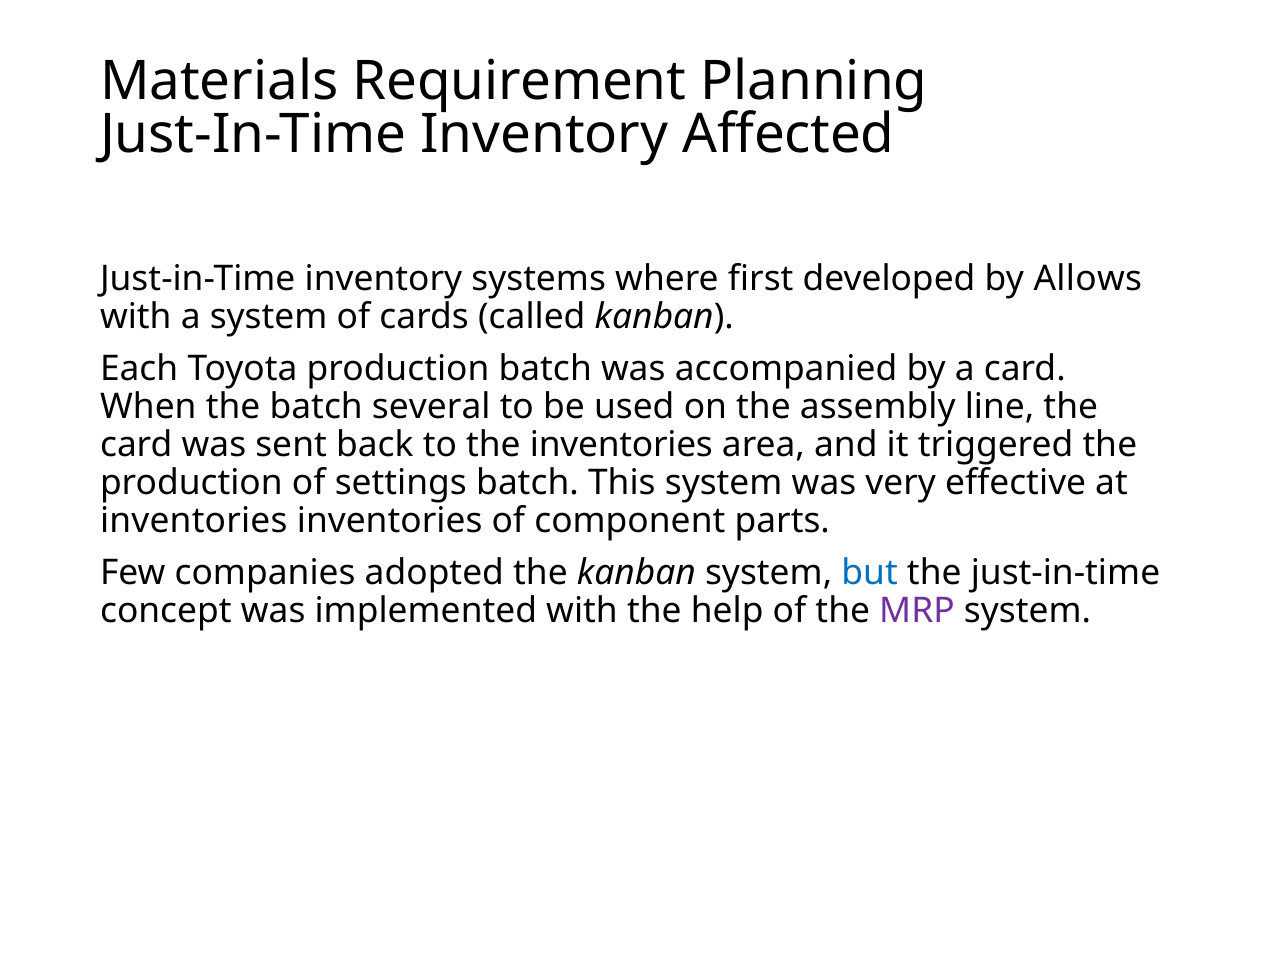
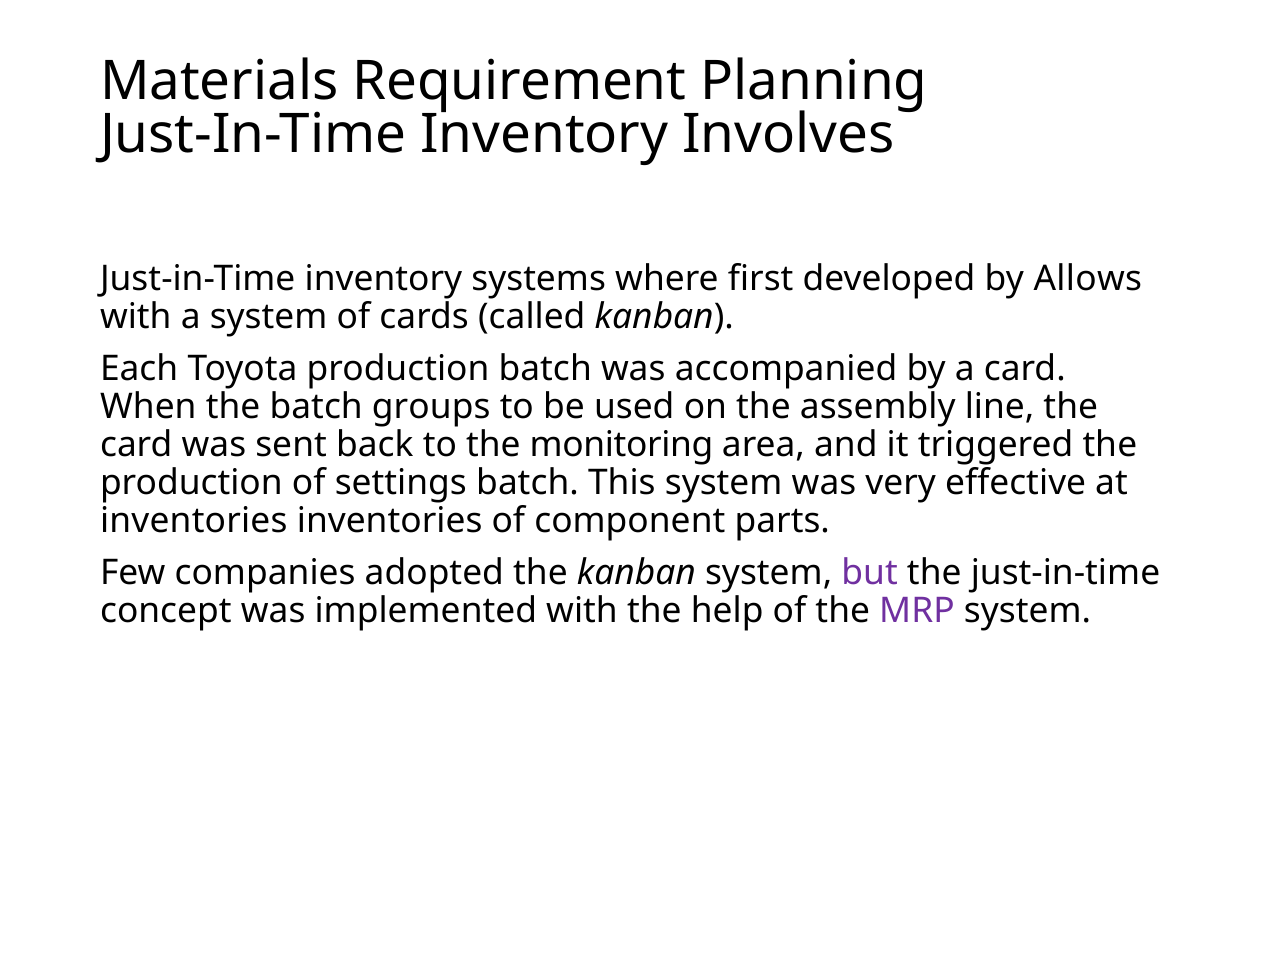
Affected: Affected -> Involves
several: several -> groups
the inventories: inventories -> monitoring
but colour: blue -> purple
